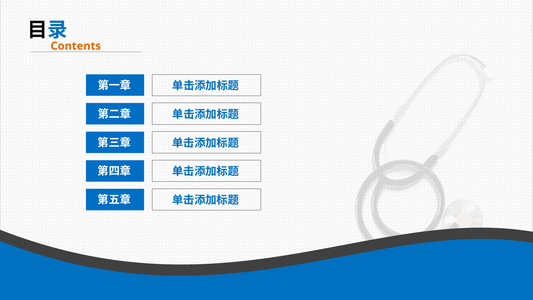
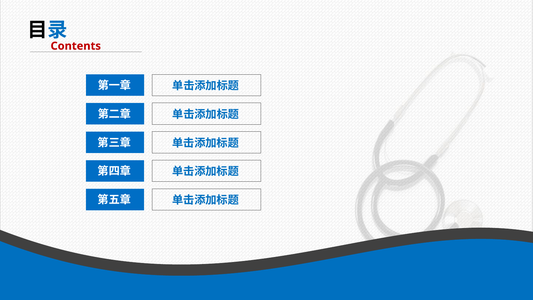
Contents colour: orange -> red
